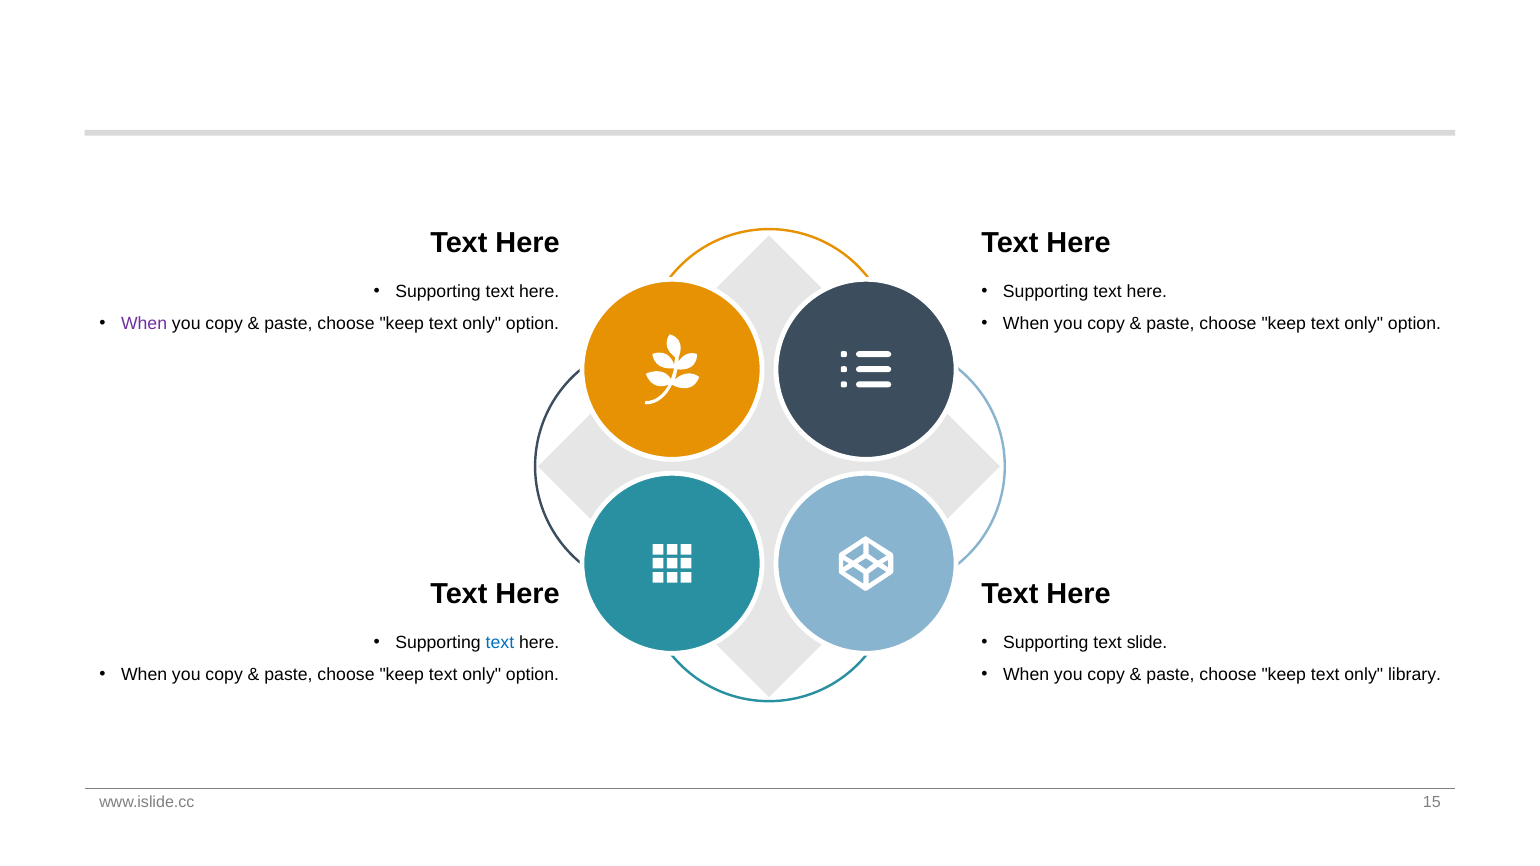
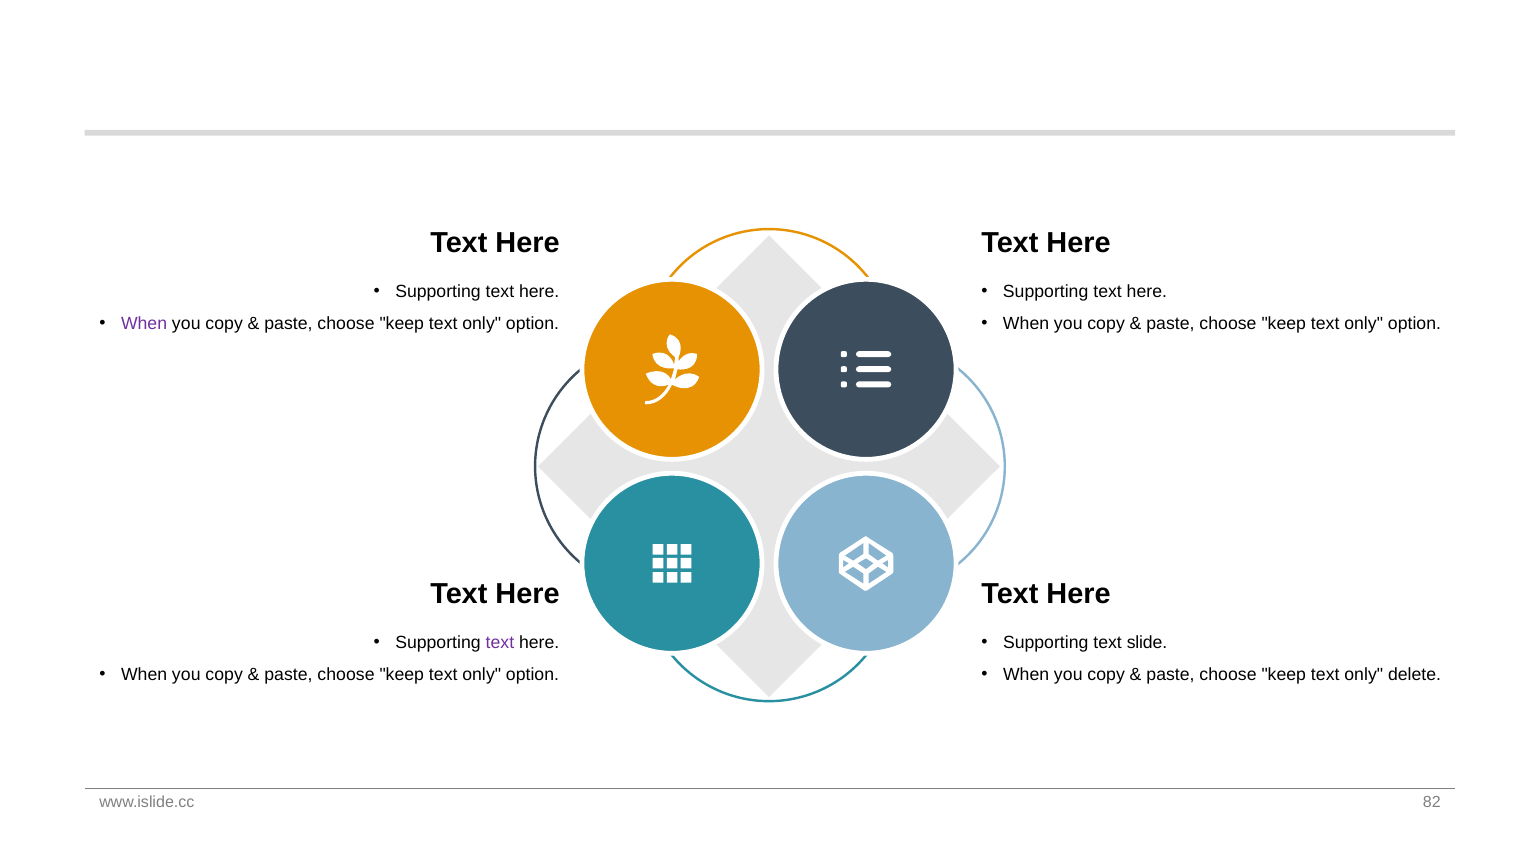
text at (500, 643) colour: blue -> purple
library: library -> delete
15: 15 -> 82
